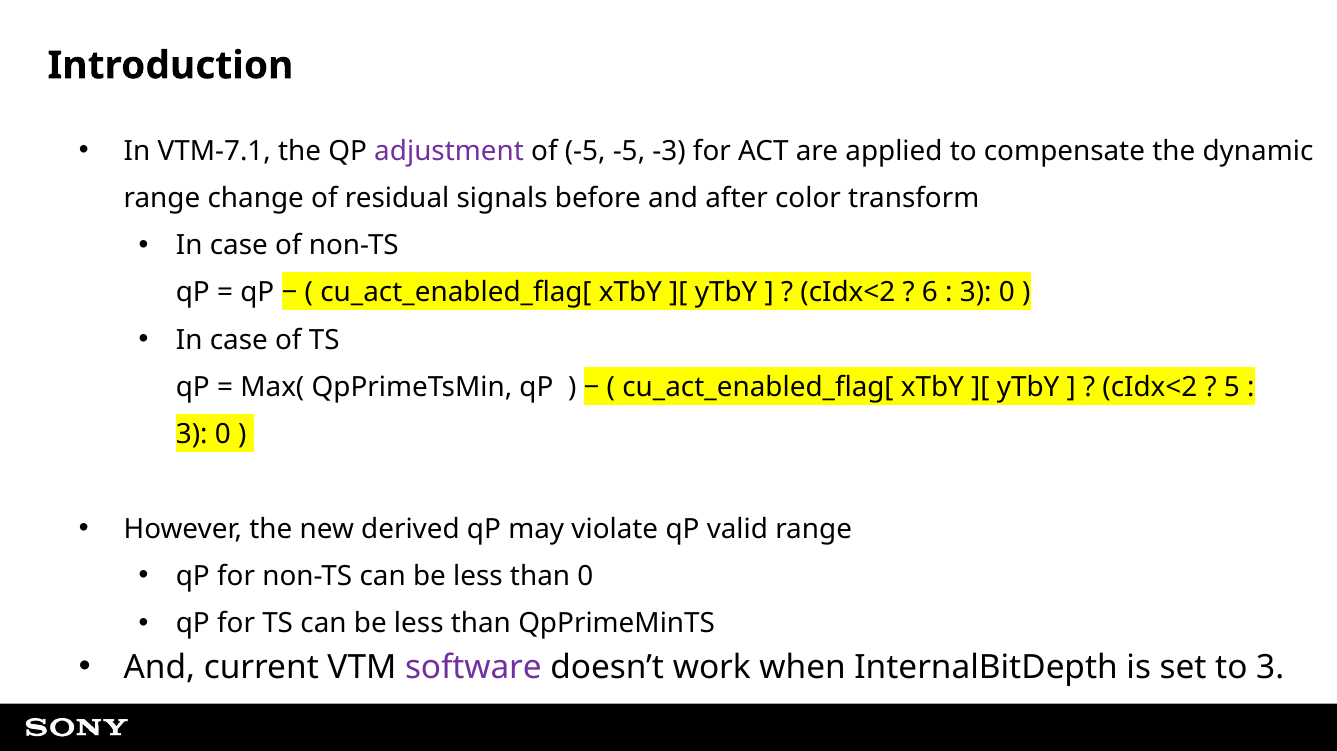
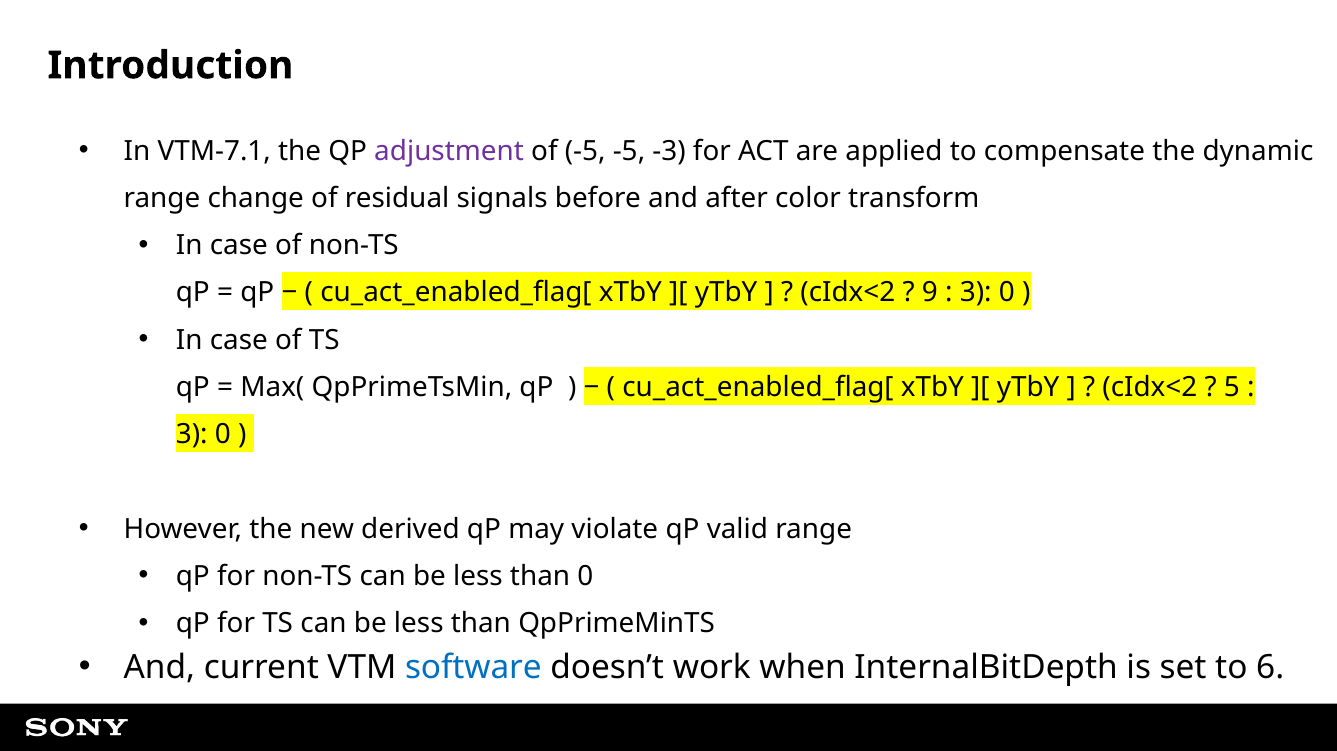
6: 6 -> 9
software colour: purple -> blue
to 3: 3 -> 6
